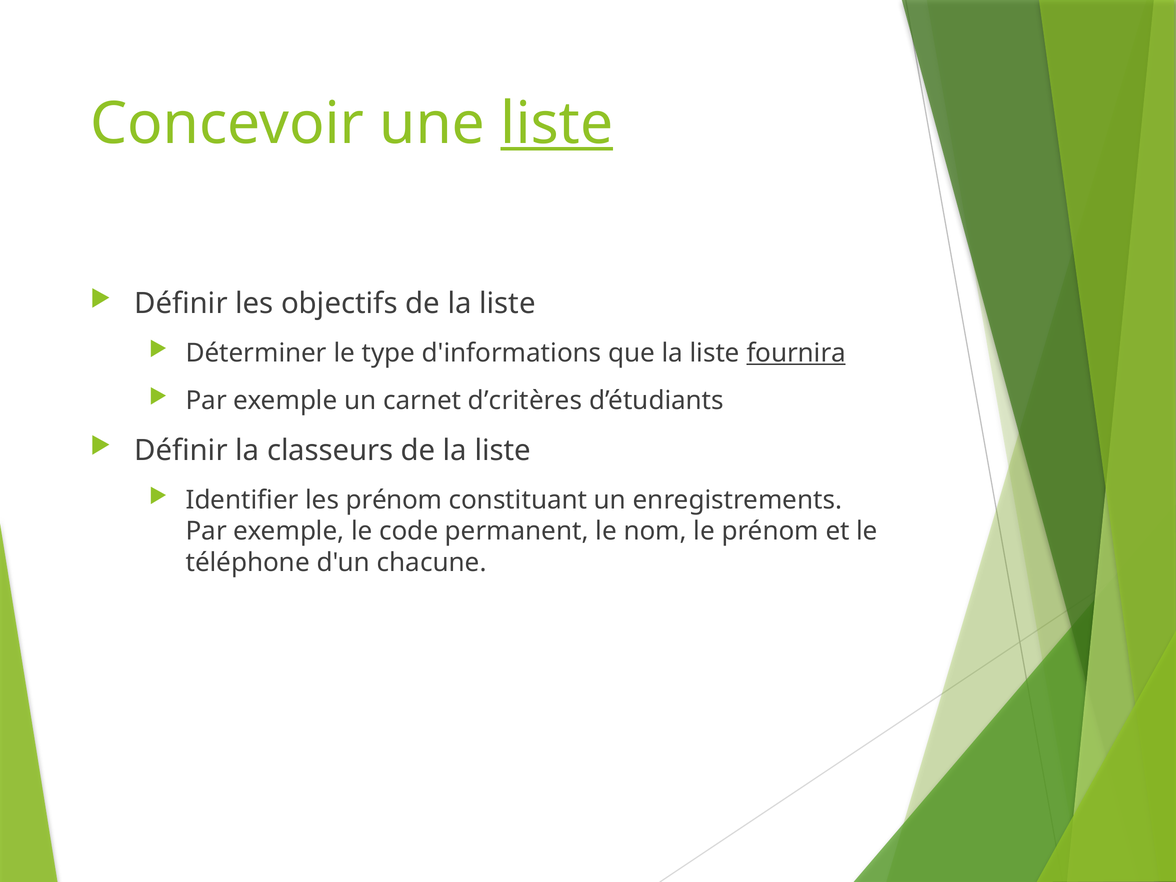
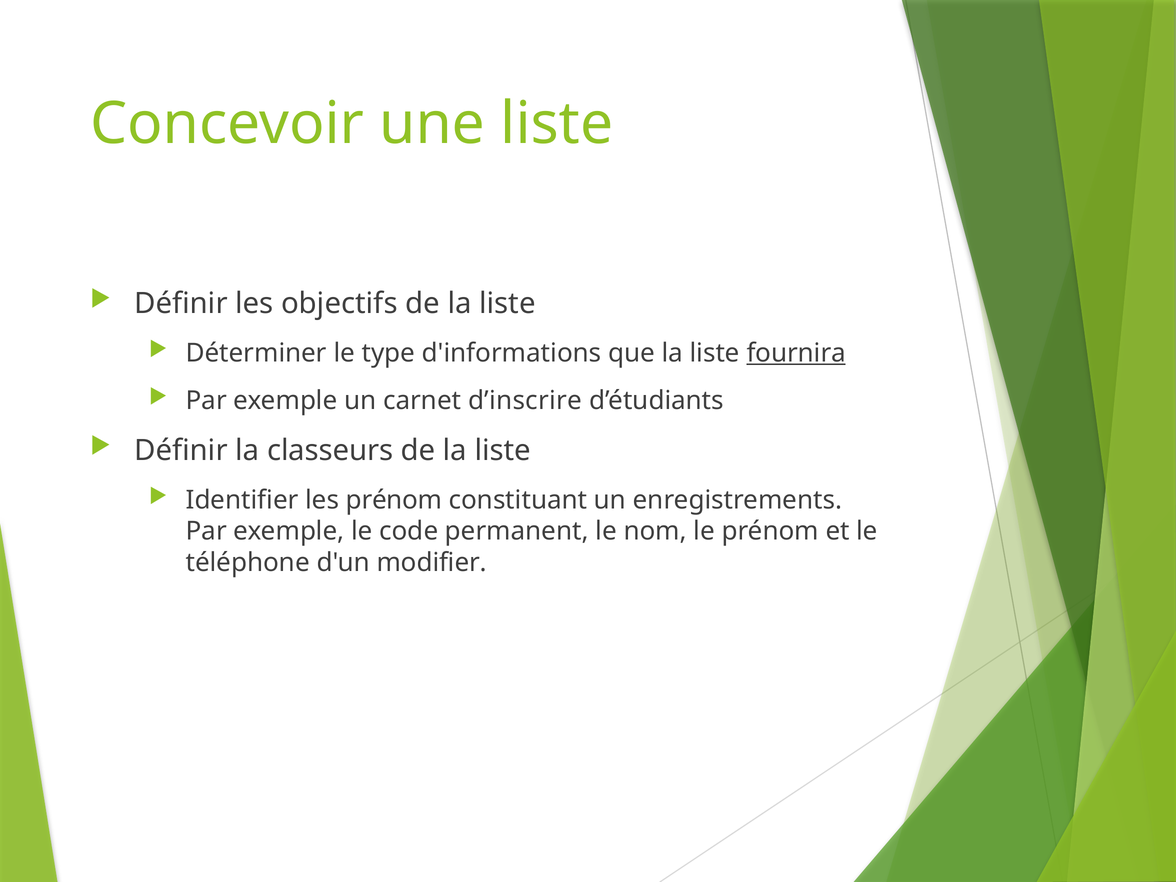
liste at (557, 124) underline: present -> none
d’critères: d’critères -> d’inscrire
chacune: chacune -> modifier
